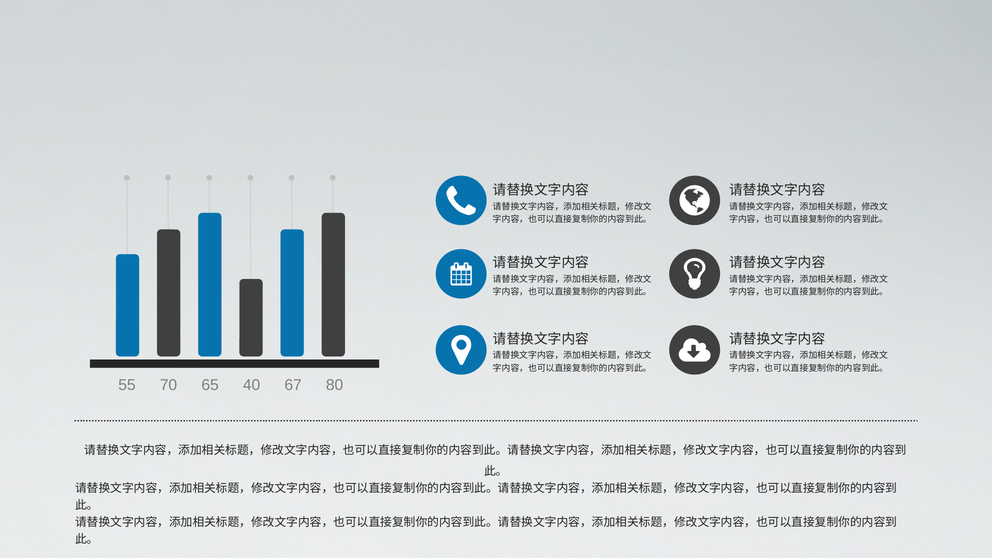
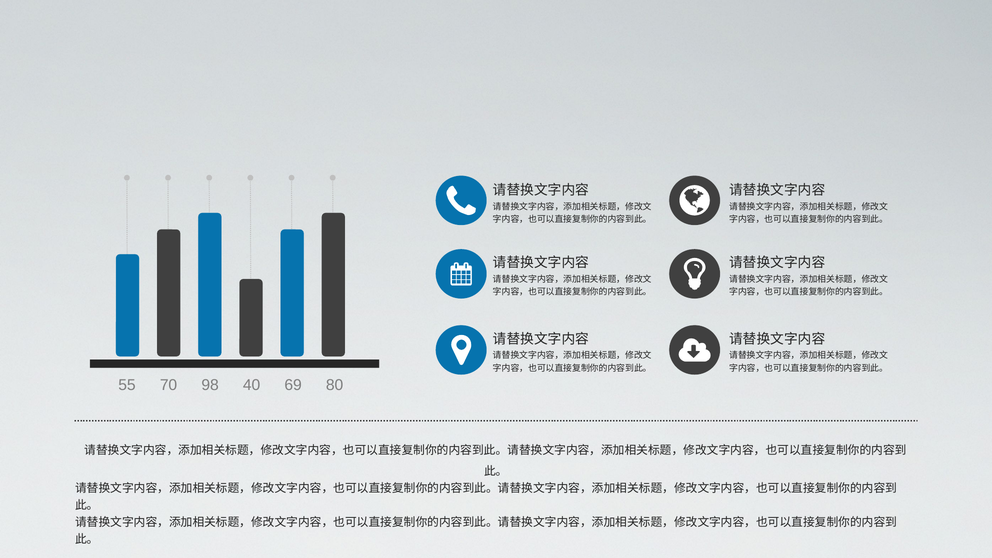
65: 65 -> 98
67: 67 -> 69
